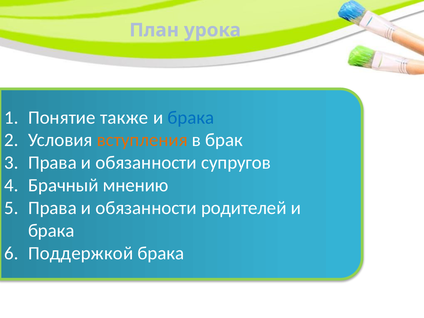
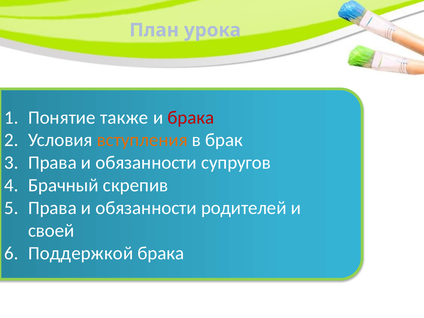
брака at (191, 117) colour: blue -> red
мнению: мнению -> скрепив
брака at (51, 231): брака -> своей
